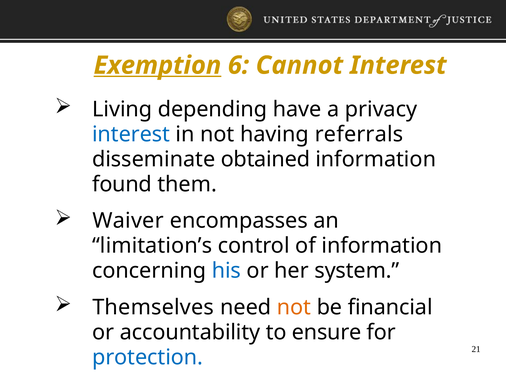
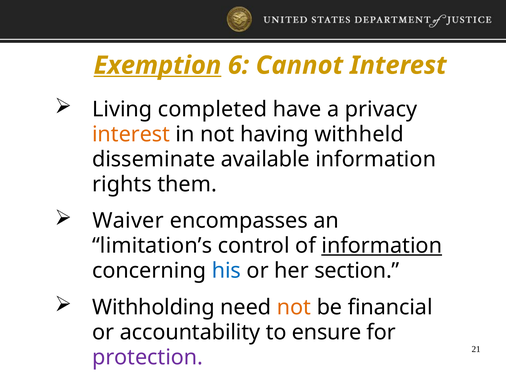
depending: depending -> completed
interest at (131, 134) colour: blue -> orange
referrals: referrals -> withheld
obtained: obtained -> available
found: found -> rights
information at (382, 245) underline: none -> present
system: system -> section
Themselves: Themselves -> Withholding
protection colour: blue -> purple
